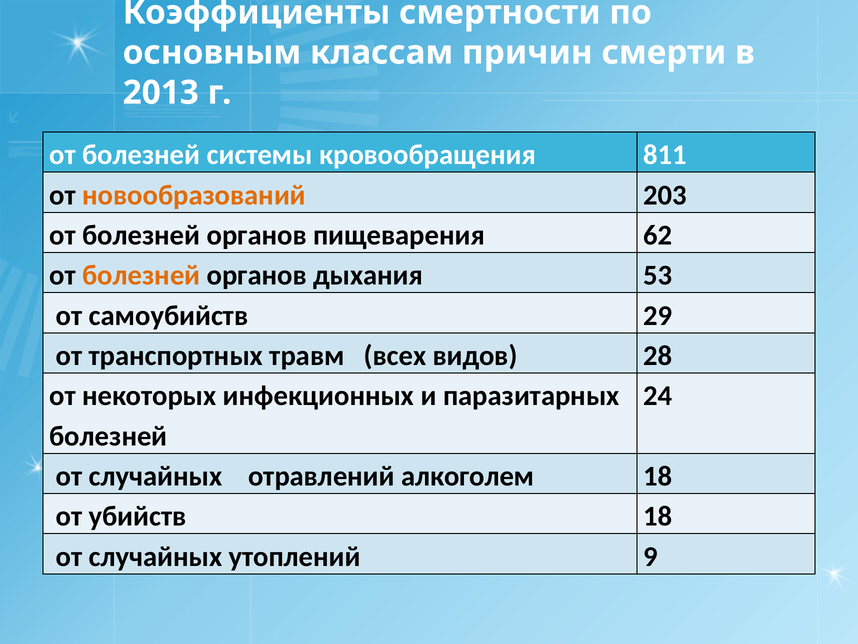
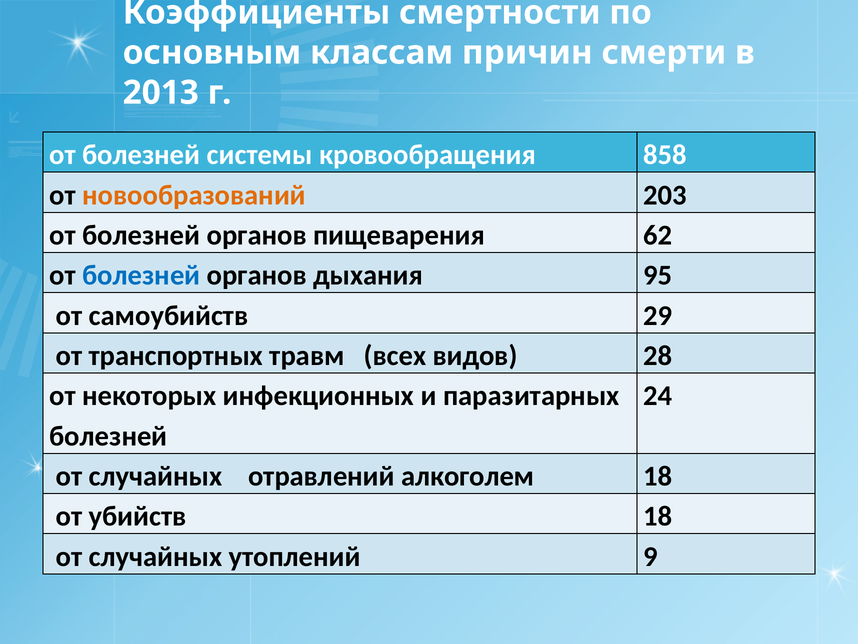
811: 811 -> 858
болезней at (141, 275) colour: orange -> blue
53: 53 -> 95
